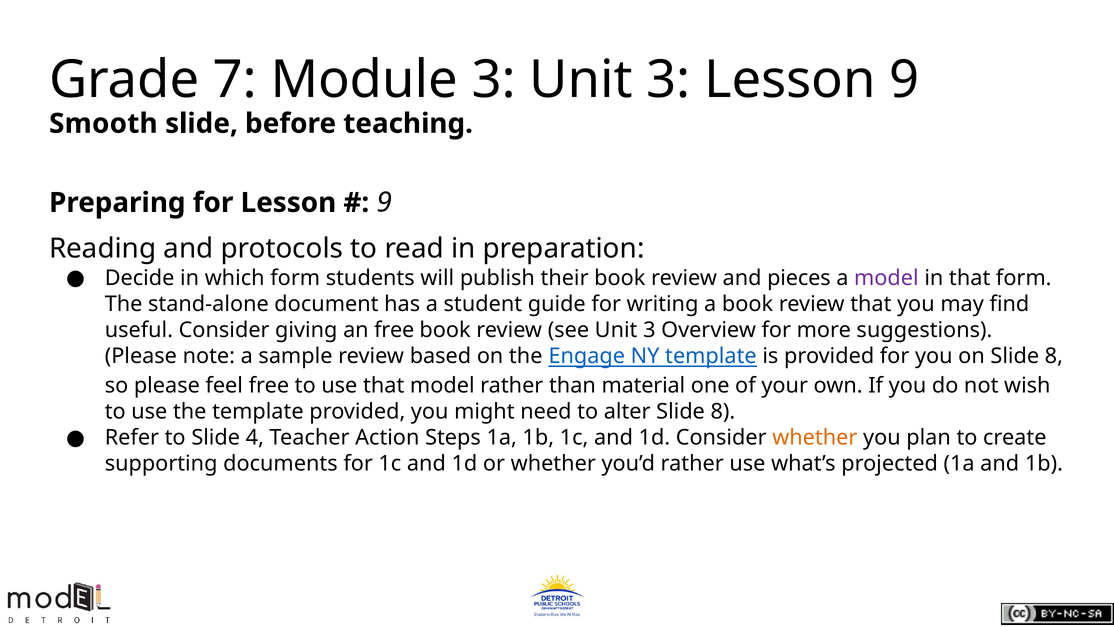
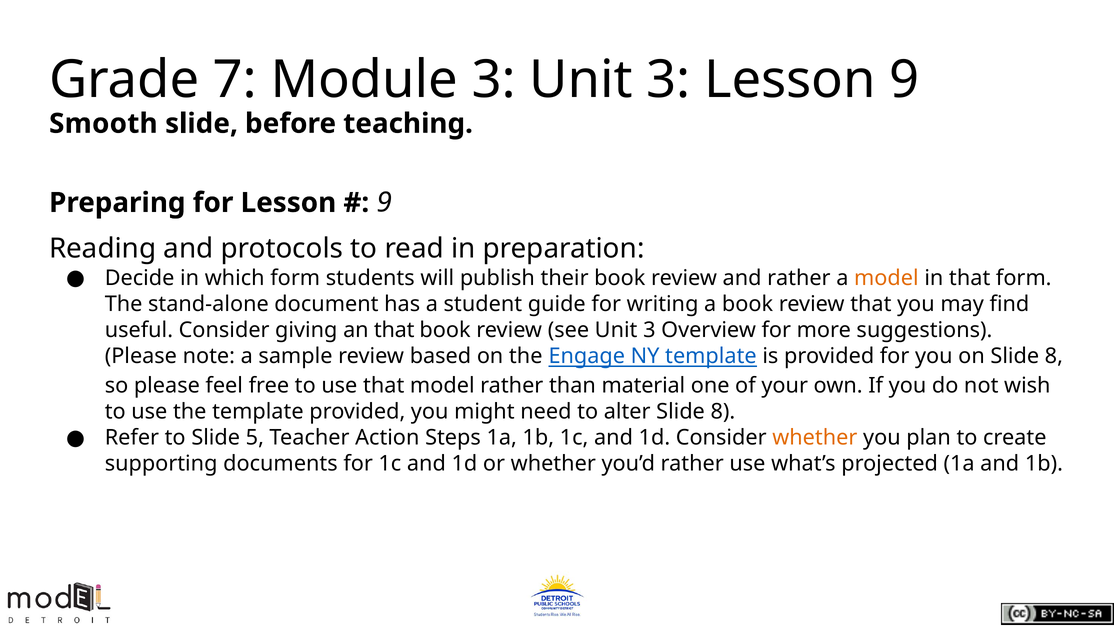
and pieces: pieces -> rather
model at (886, 278) colour: purple -> orange
an free: free -> that
4: 4 -> 5
